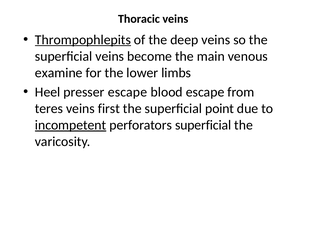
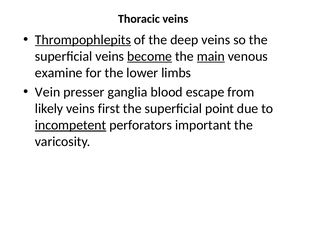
become underline: none -> present
main underline: none -> present
Heel: Heel -> Vein
presser escape: escape -> ganglia
teres: teres -> likely
perforators superficial: superficial -> important
